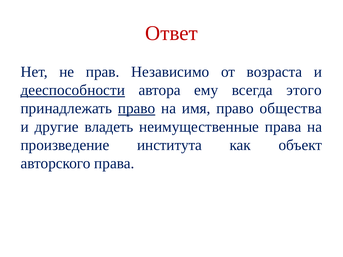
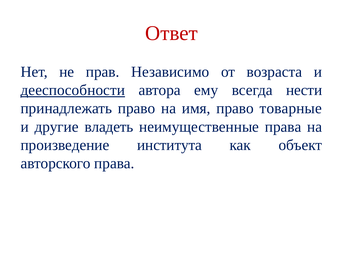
этого: этого -> нести
право at (137, 109) underline: present -> none
общества: общества -> товарные
